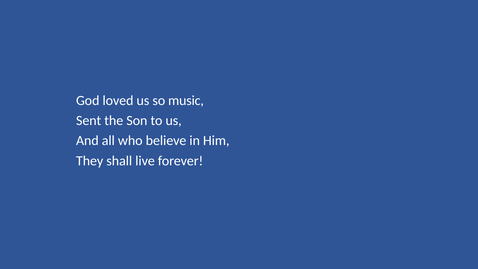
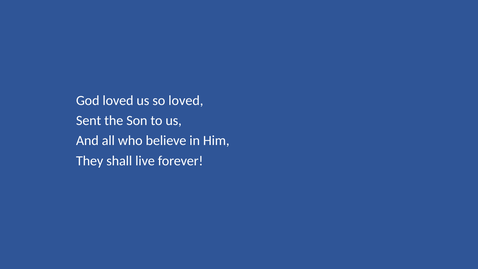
so music: music -> loved
